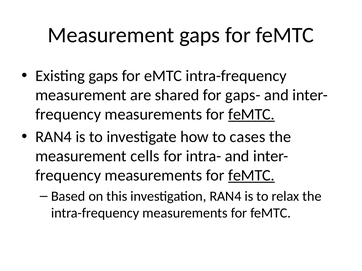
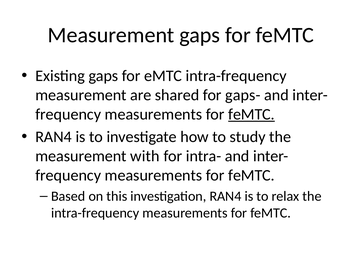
cases: cases -> study
cells: cells -> with
feMTC at (251, 176) underline: present -> none
